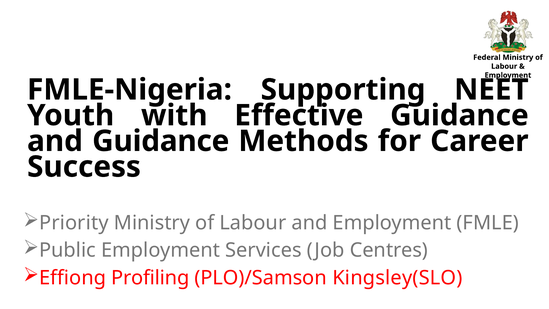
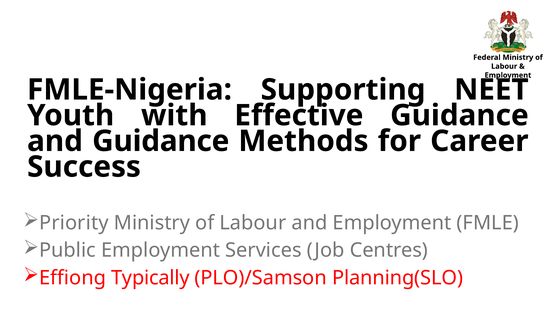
Profiling: Profiling -> Typically
Kingsley(SLO: Kingsley(SLO -> Planning(SLO
